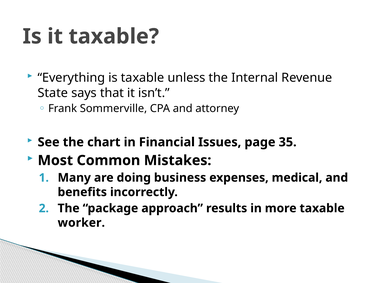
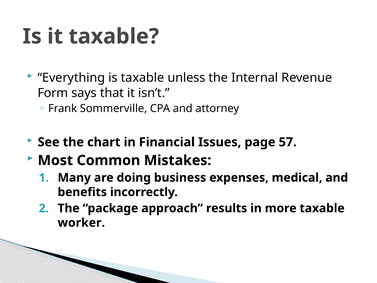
State: State -> Form
35: 35 -> 57
